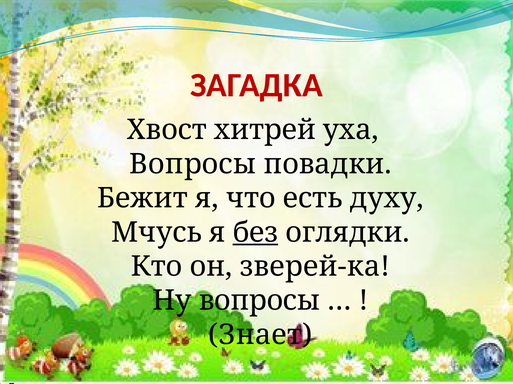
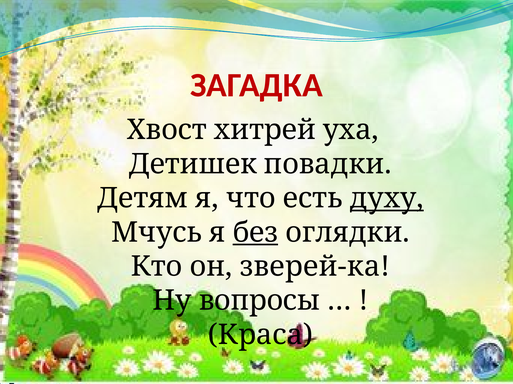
Вопросы at (193, 164): Вопросы -> Детишек
Бежит: Бежит -> Детям
духу underline: none -> present
Знает: Знает -> Краса
